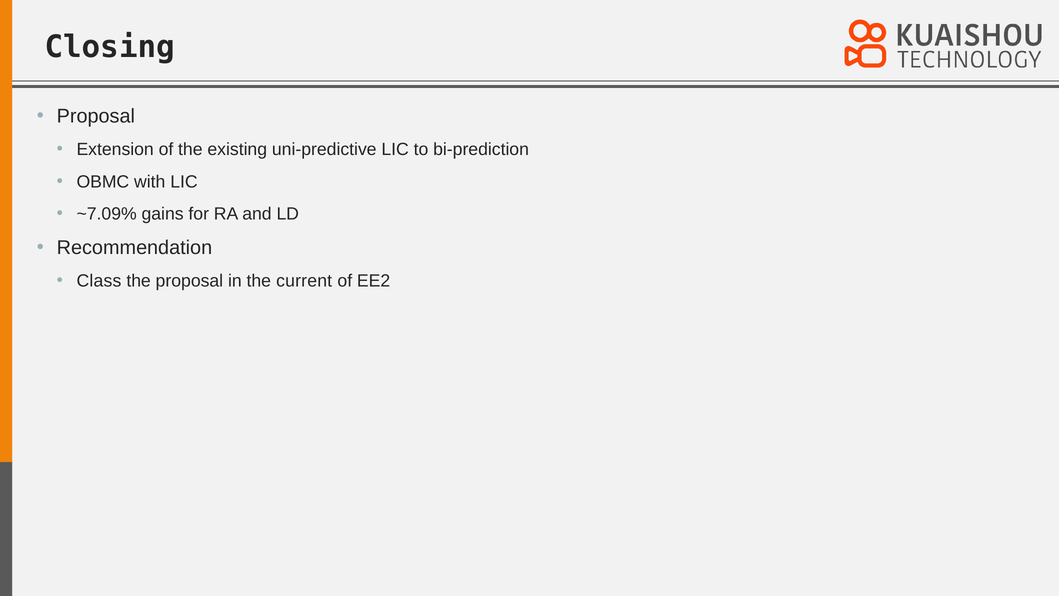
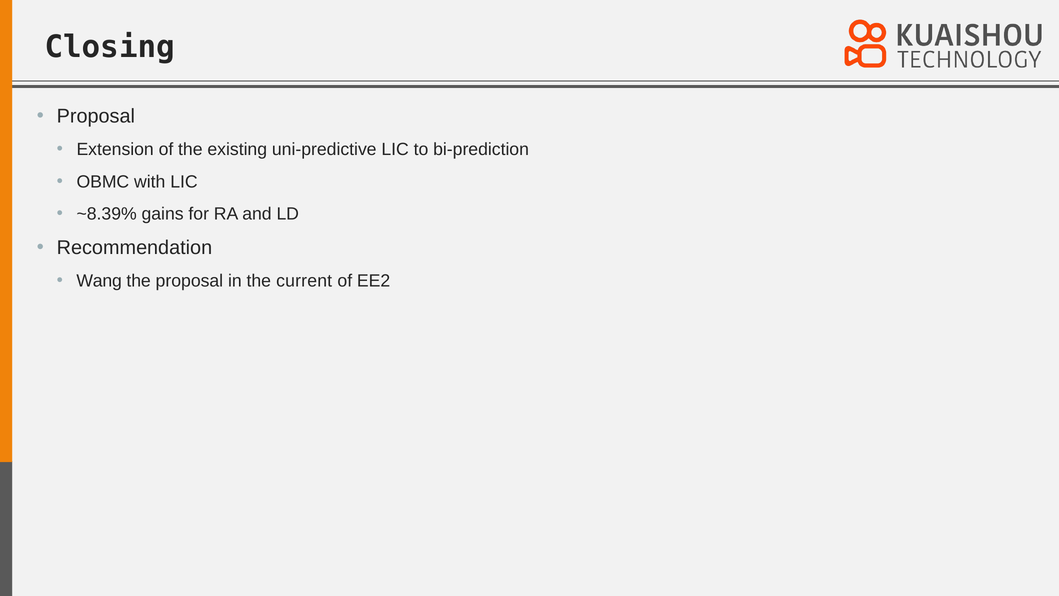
~7.09%: ~7.09% -> ~8.39%
Class: Class -> Wang
